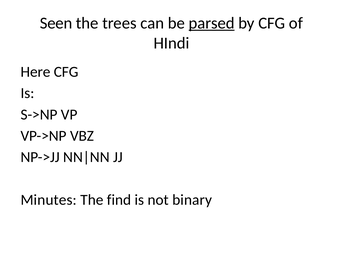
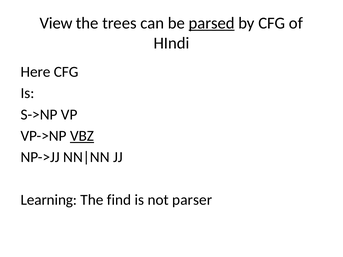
Seen: Seen -> View
VBZ underline: none -> present
Minutes: Minutes -> Learning
binary: binary -> parser
